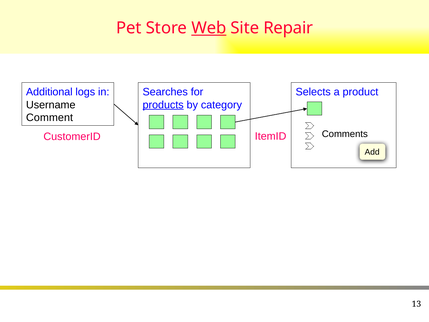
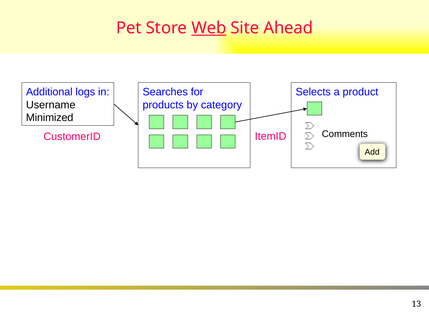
Repair: Repair -> Ahead
products underline: present -> none
Comment: Comment -> Minimized
